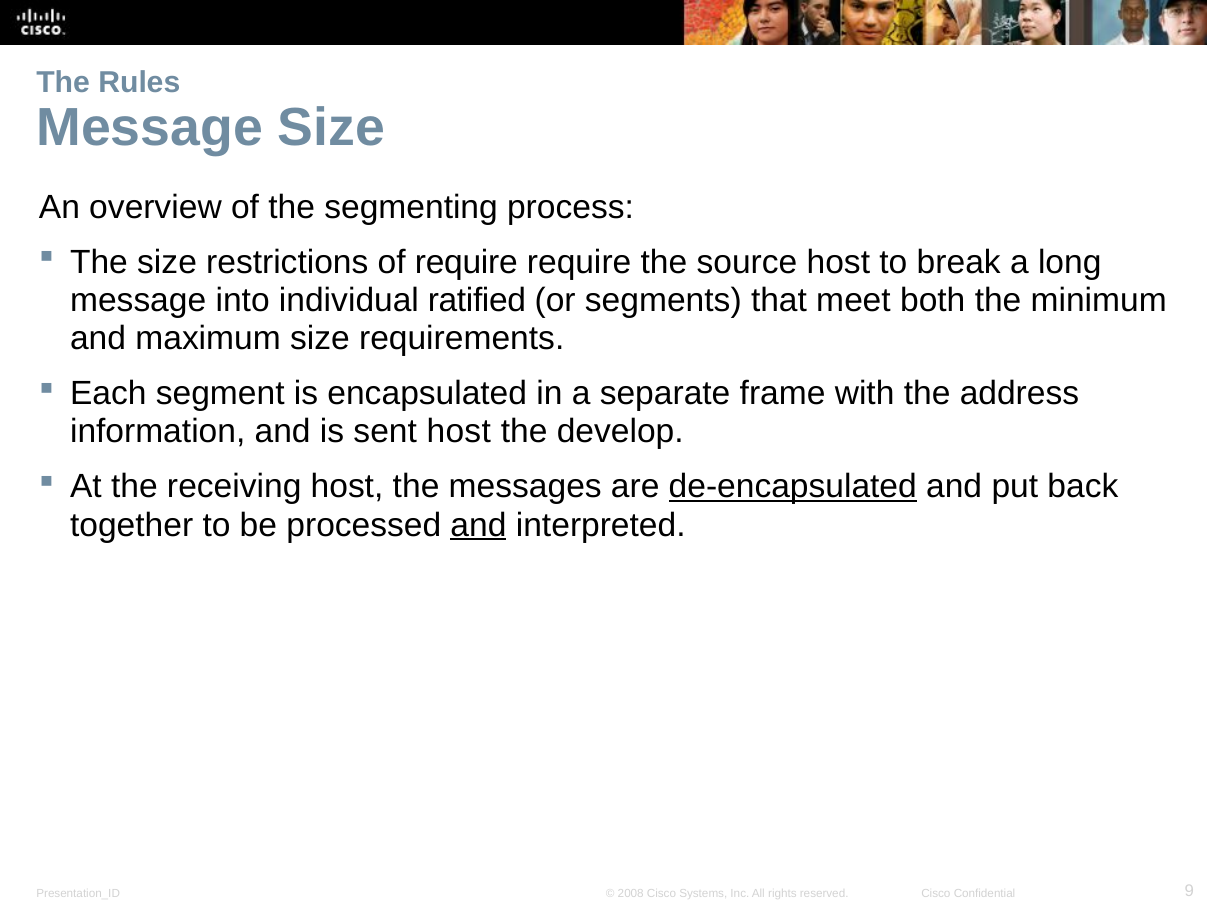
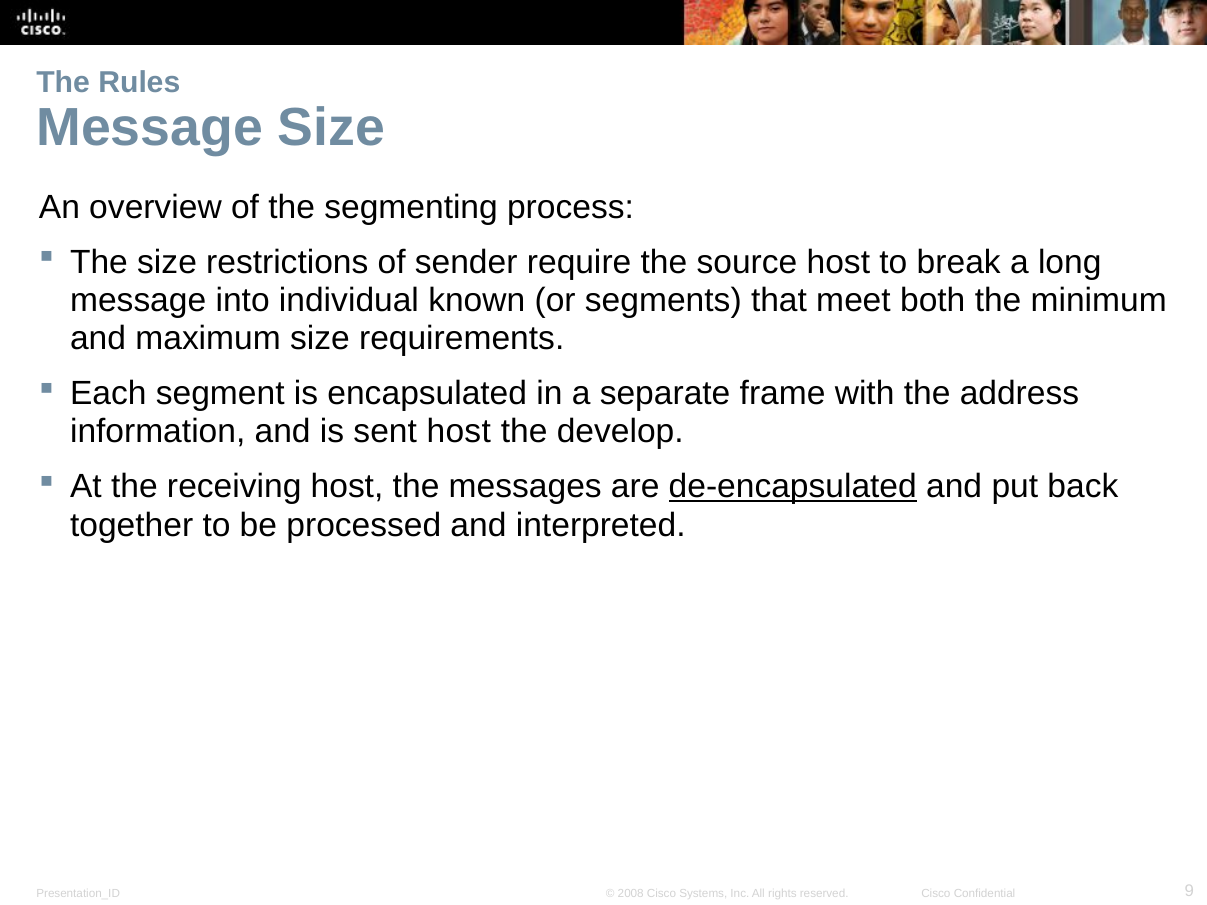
of require: require -> sender
ratified: ratified -> known
and at (478, 525) underline: present -> none
